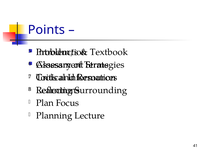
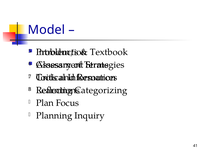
Points: Points -> Model
Surrounding: Surrounding -> Categorizing
Lecture: Lecture -> Inquiry
